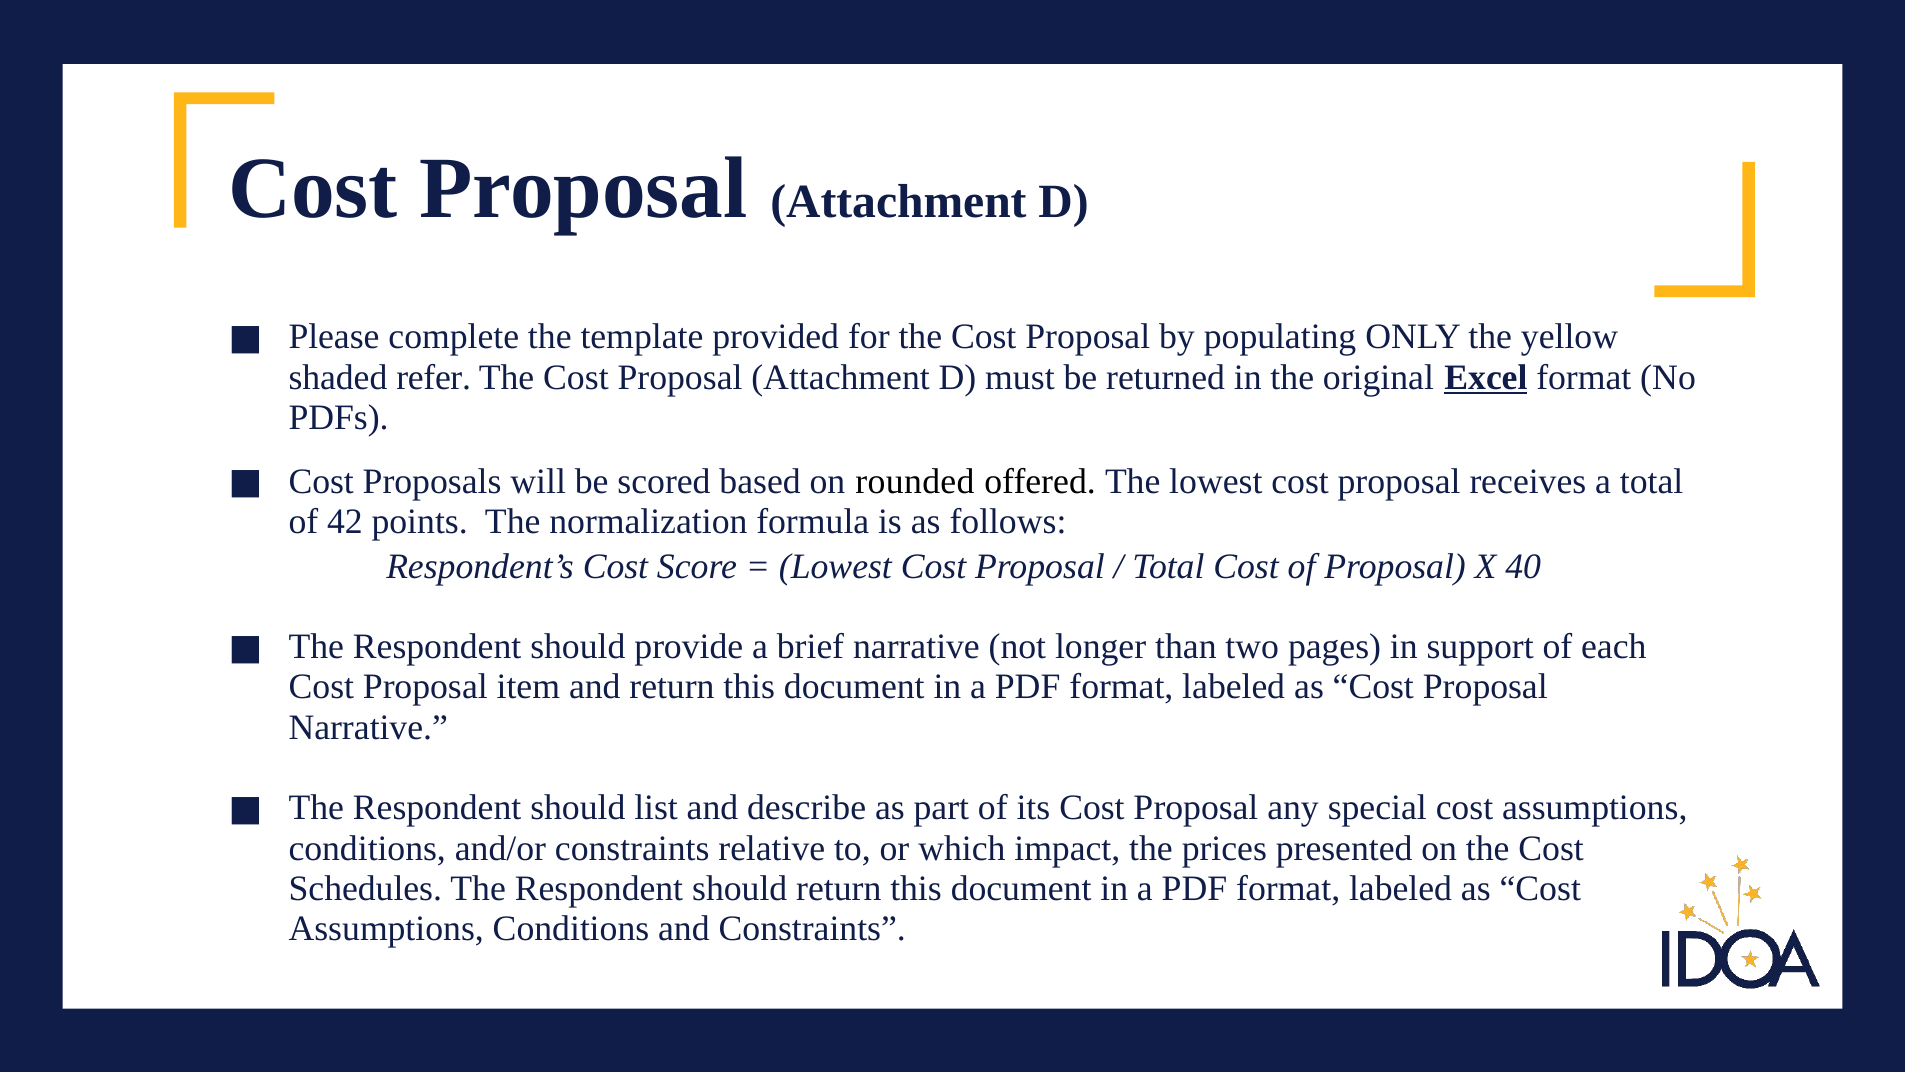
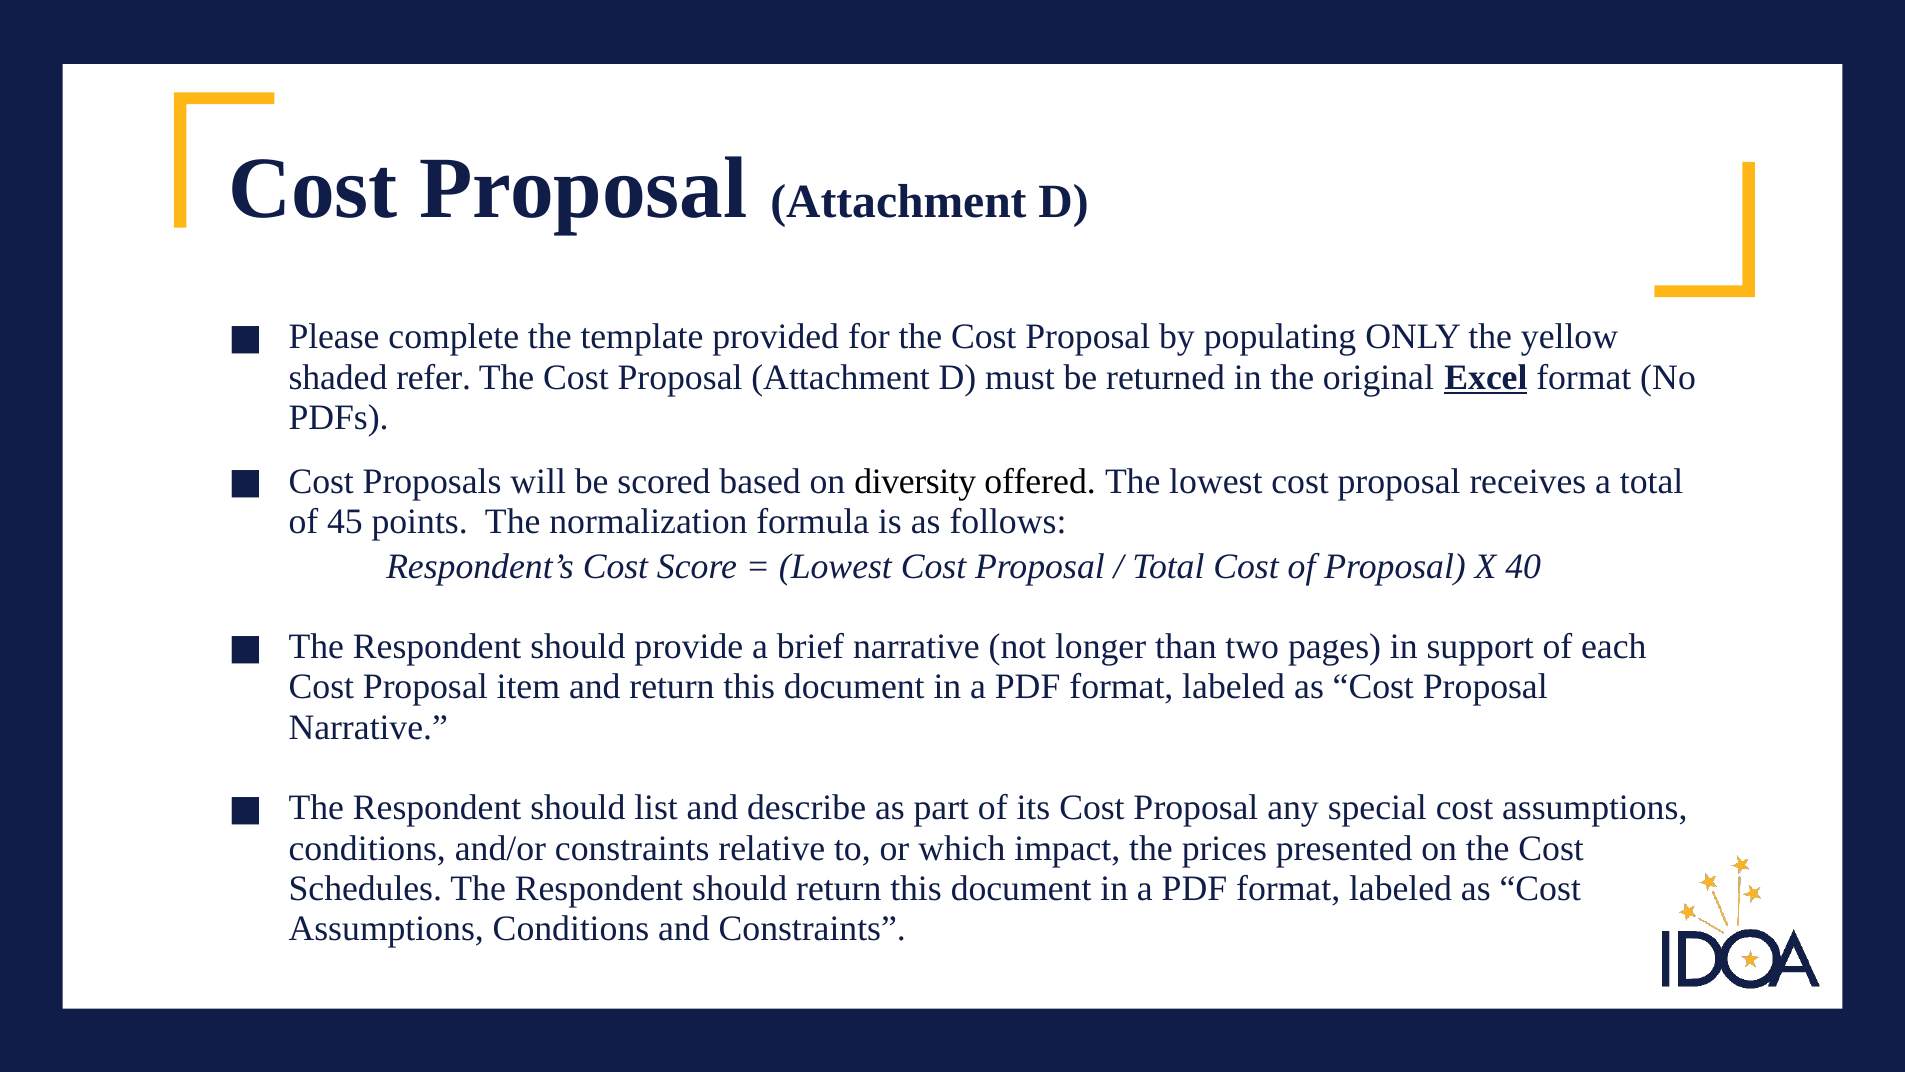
rounded: rounded -> diversity
42: 42 -> 45
